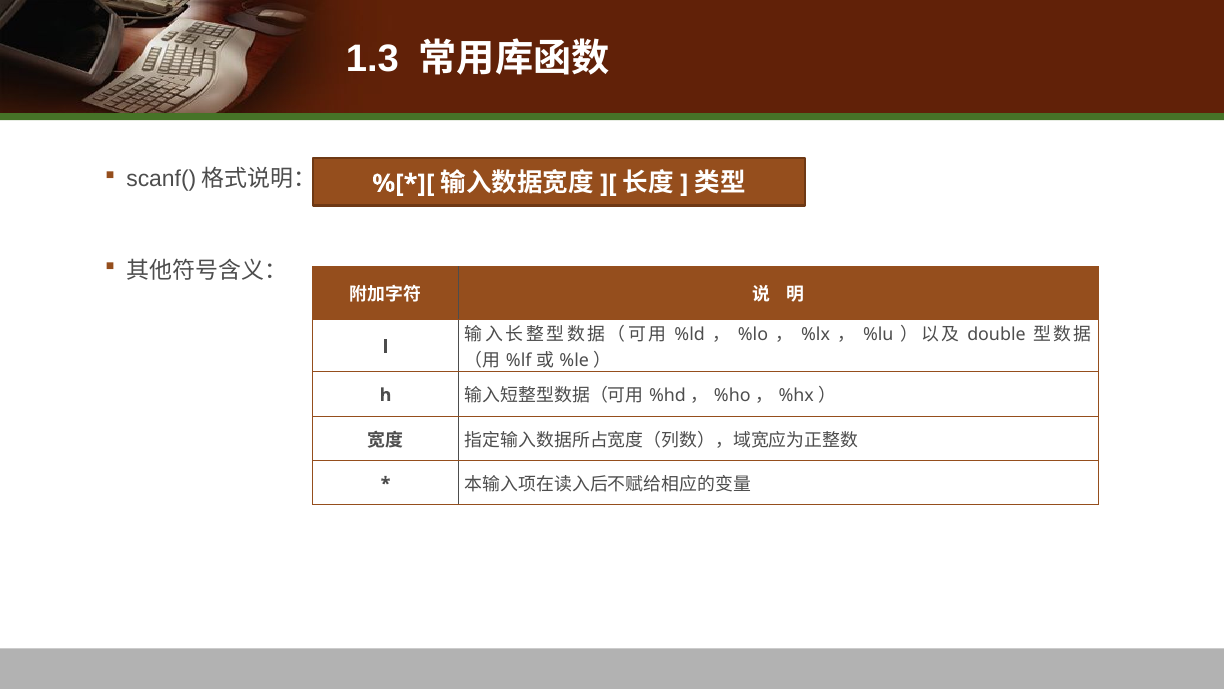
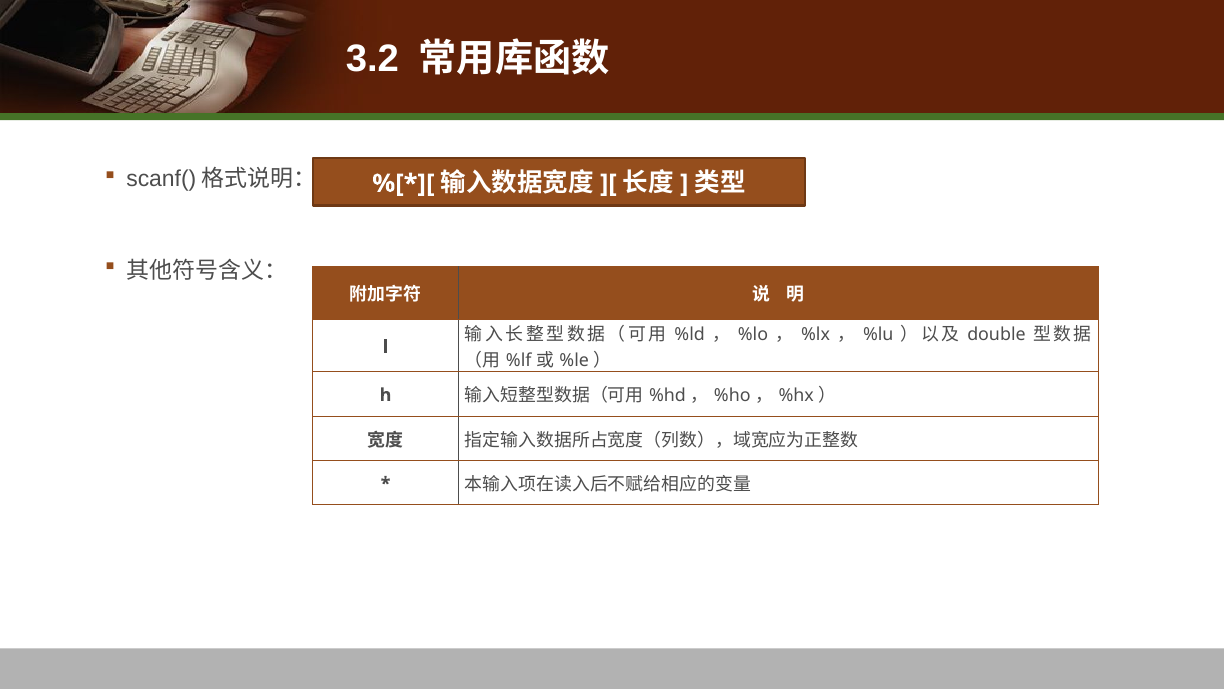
1.3: 1.3 -> 3.2
